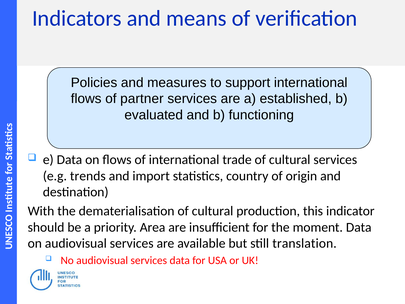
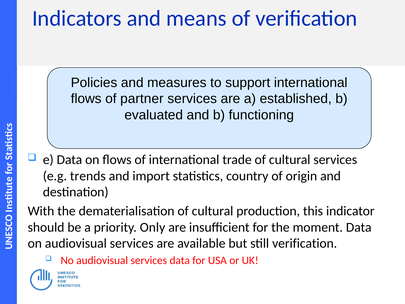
Area: Area -> Only
still translation: translation -> verification
